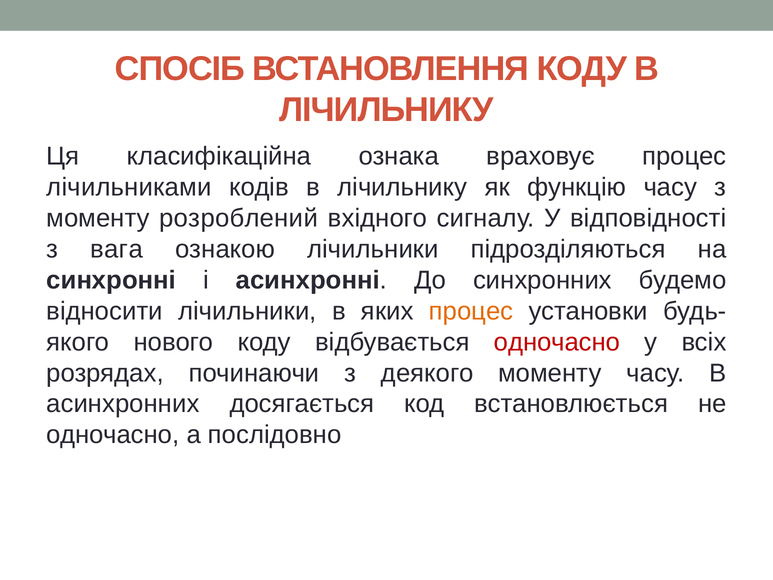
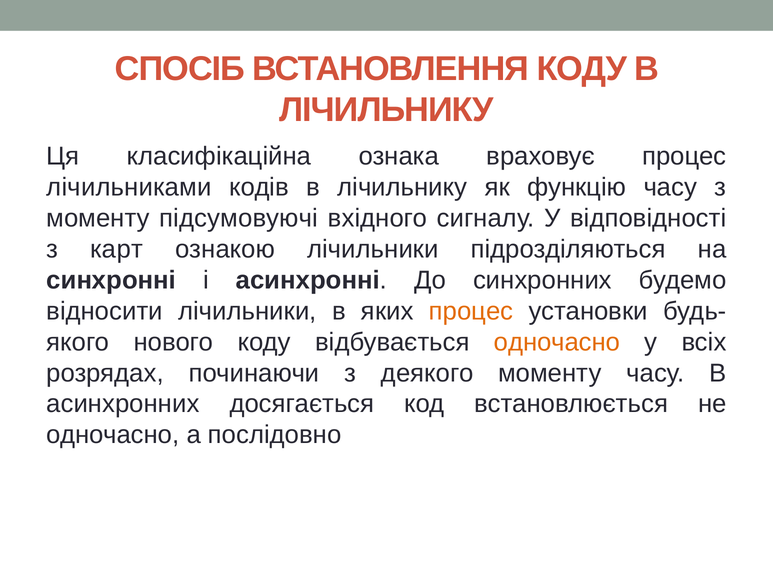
розроблений: розроблений -> підсумовуючі
вага: вага -> карт
одночасно at (557, 342) colour: red -> orange
